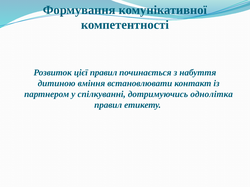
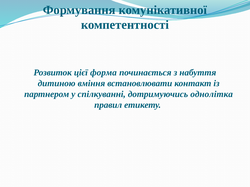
цієї правил: правил -> форма
